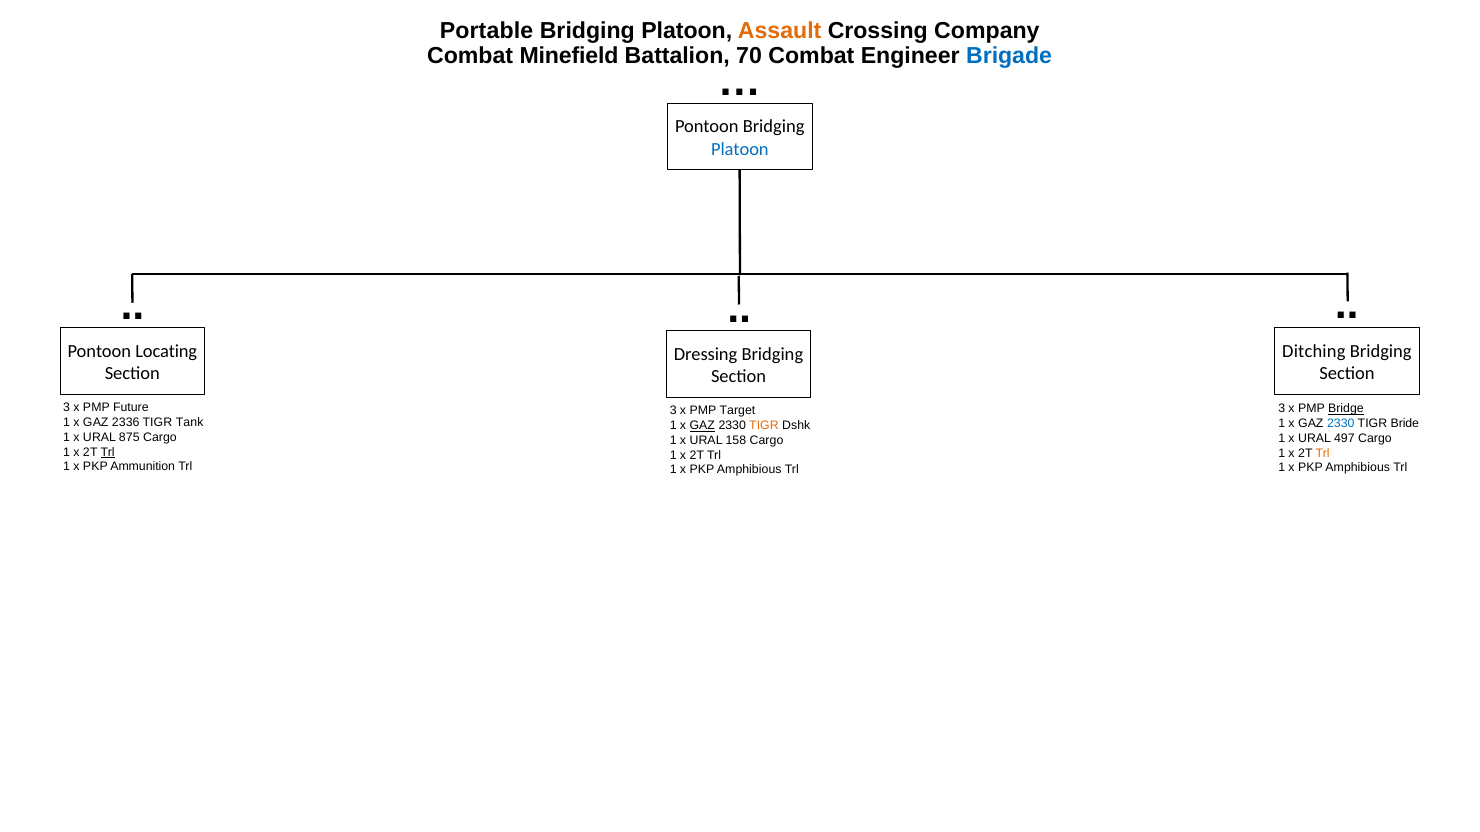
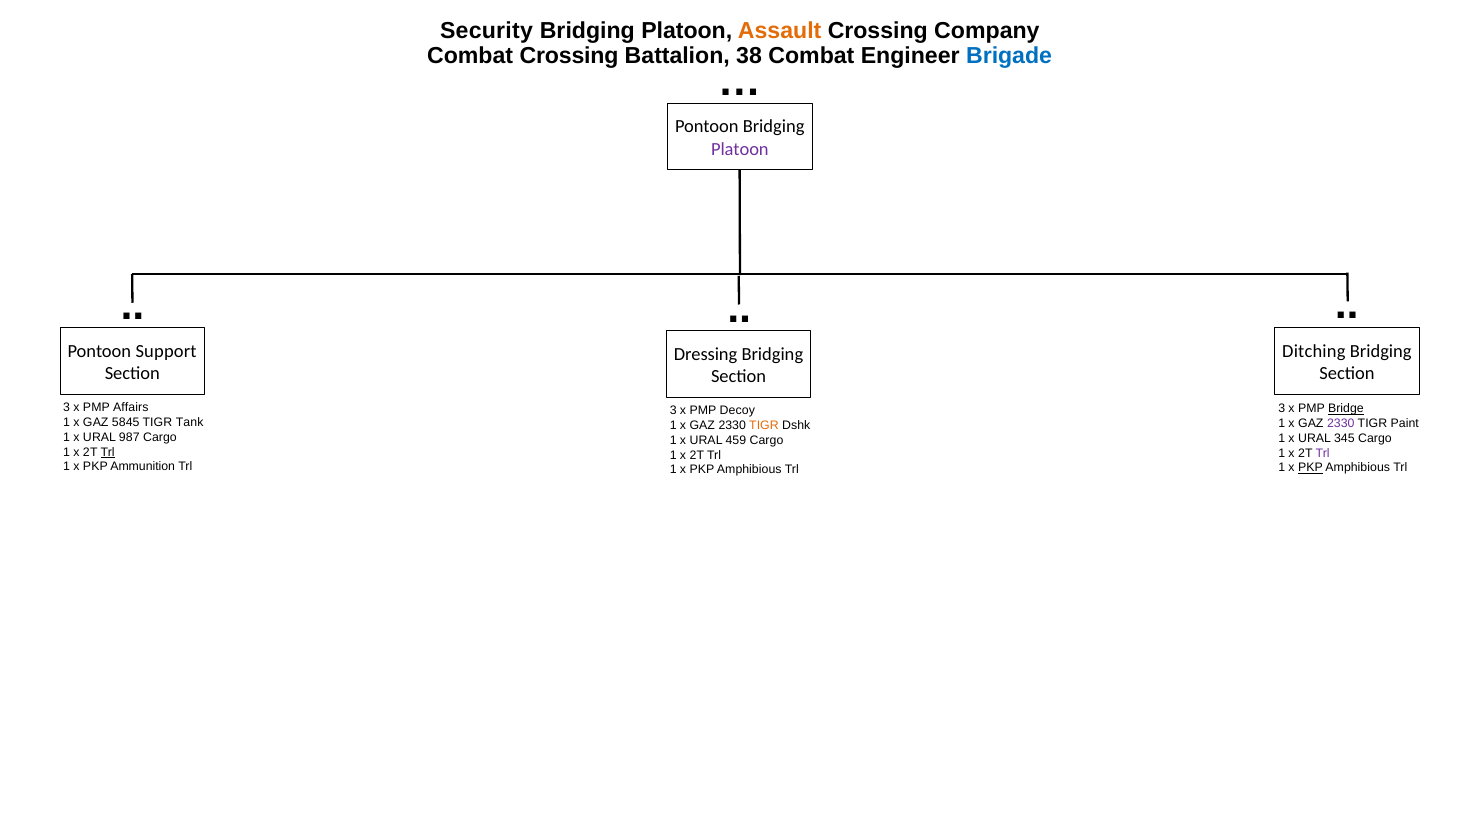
Portable: Portable -> Security
Combat Minefield: Minefield -> Crossing
70: 70 -> 38
Platoon at (740, 149) colour: blue -> purple
Locating: Locating -> Support
Future: Future -> Affairs
Target: Target -> Decoy
2336: 2336 -> 5845
2330 at (1341, 424) colour: blue -> purple
Bride: Bride -> Paint
GAZ at (702, 426) underline: present -> none
875: 875 -> 987
497: 497 -> 345
158: 158 -> 459
Trl at (1323, 453) colour: orange -> purple
PKP at (1310, 468) underline: none -> present
